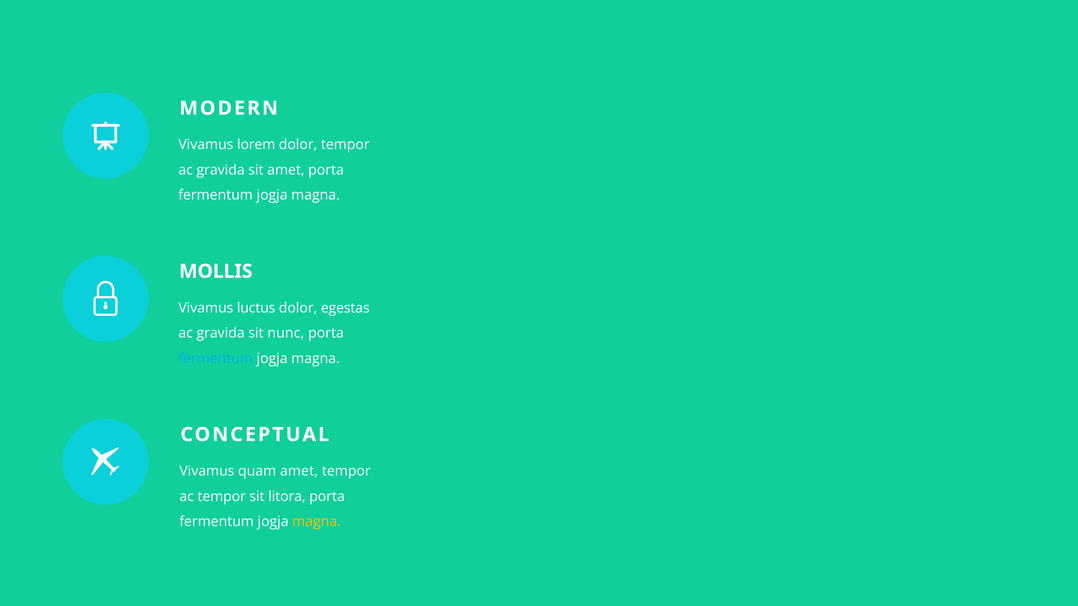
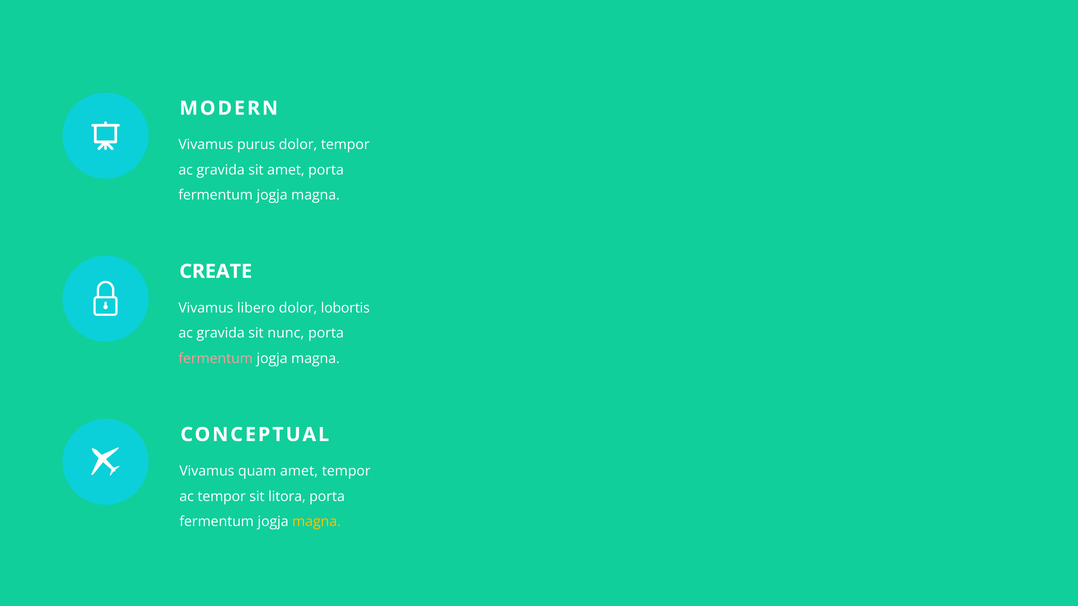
lorem: lorem -> purus
MOLLIS: MOLLIS -> CREATE
luctus: luctus -> libero
egestas: egestas -> lobortis
fermentum at (216, 359) colour: light blue -> pink
